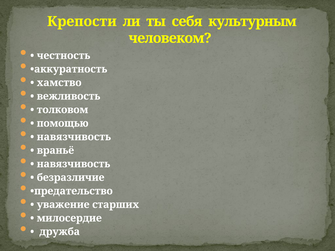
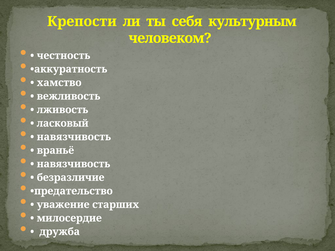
толковом: толковом -> лживость
помощью: помощью -> ласковый
